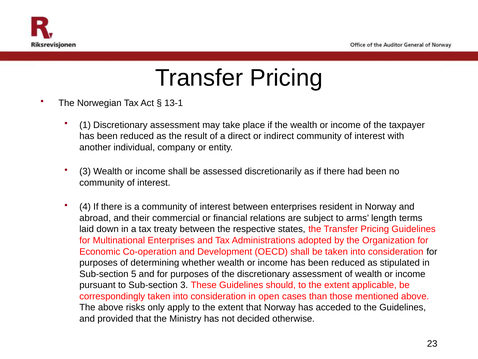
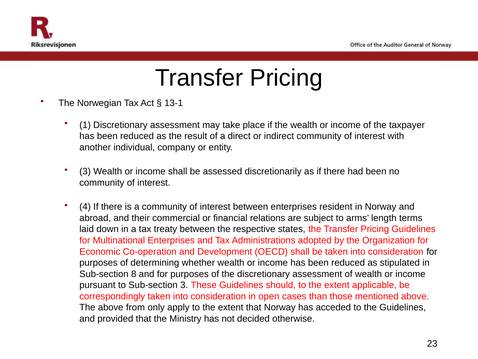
5: 5 -> 8
risks: risks -> from
